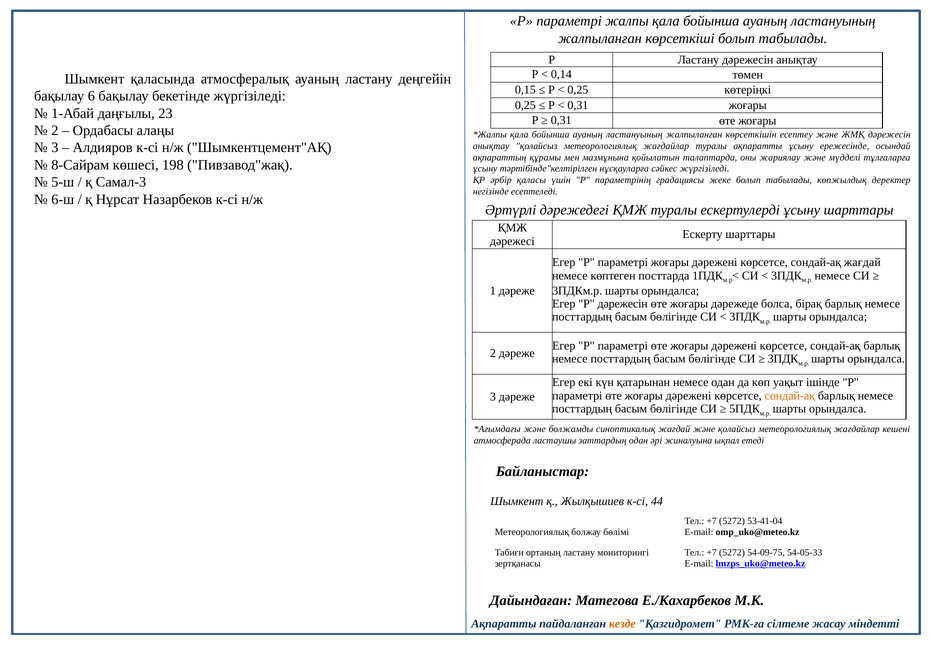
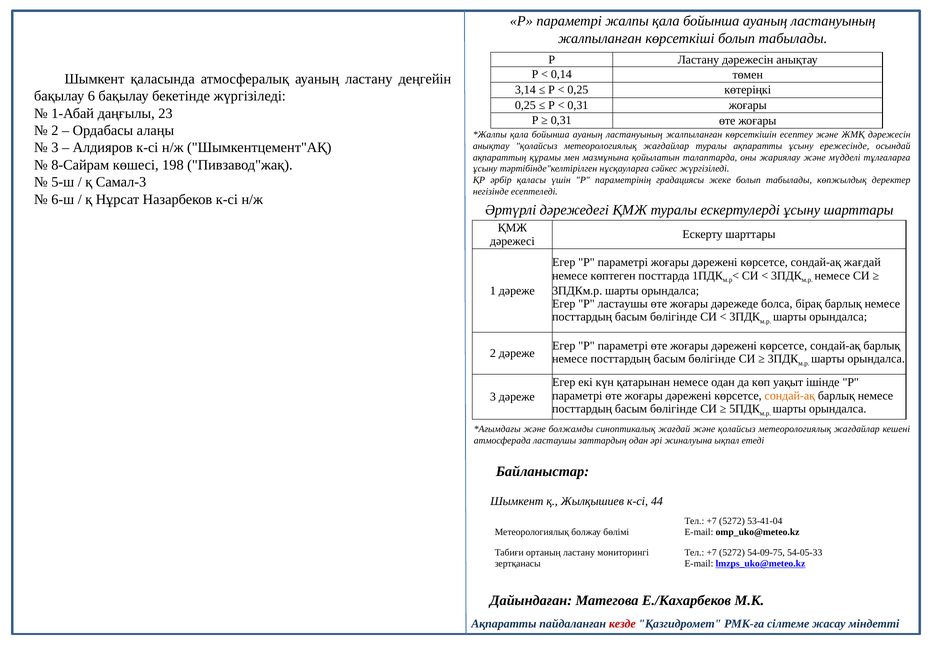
0,15: 0,15 -> 3,14
P дәрежесін: дәрежесін -> ластаушы
кезде colour: orange -> red
